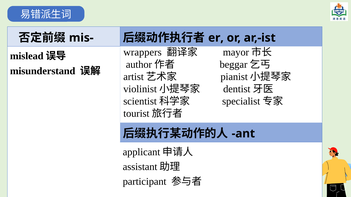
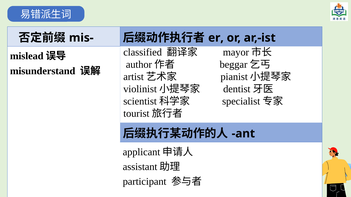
wrappers: wrappers -> classified
